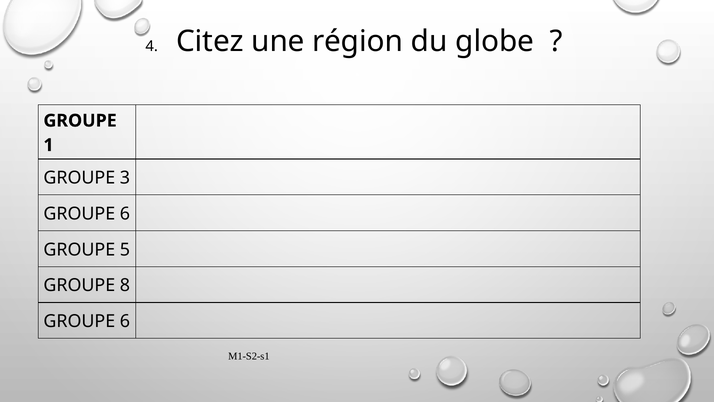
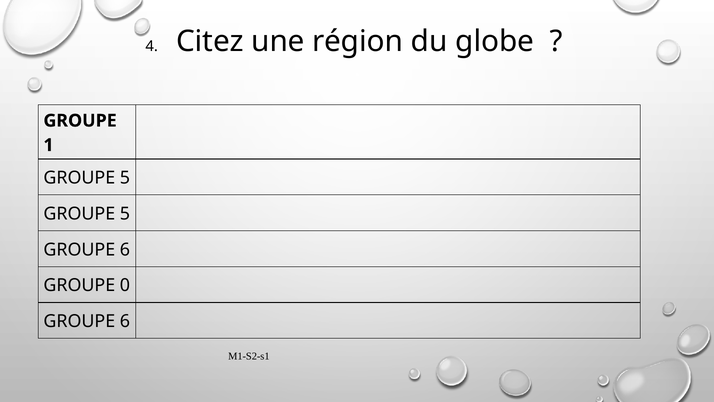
3 at (125, 178): 3 -> 5
6 at (125, 214): 6 -> 5
5 at (125, 249): 5 -> 6
8: 8 -> 0
